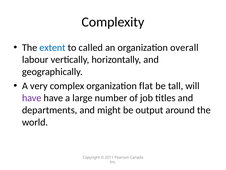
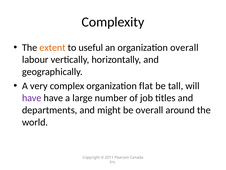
extent colour: blue -> orange
called: called -> useful
be output: output -> overall
